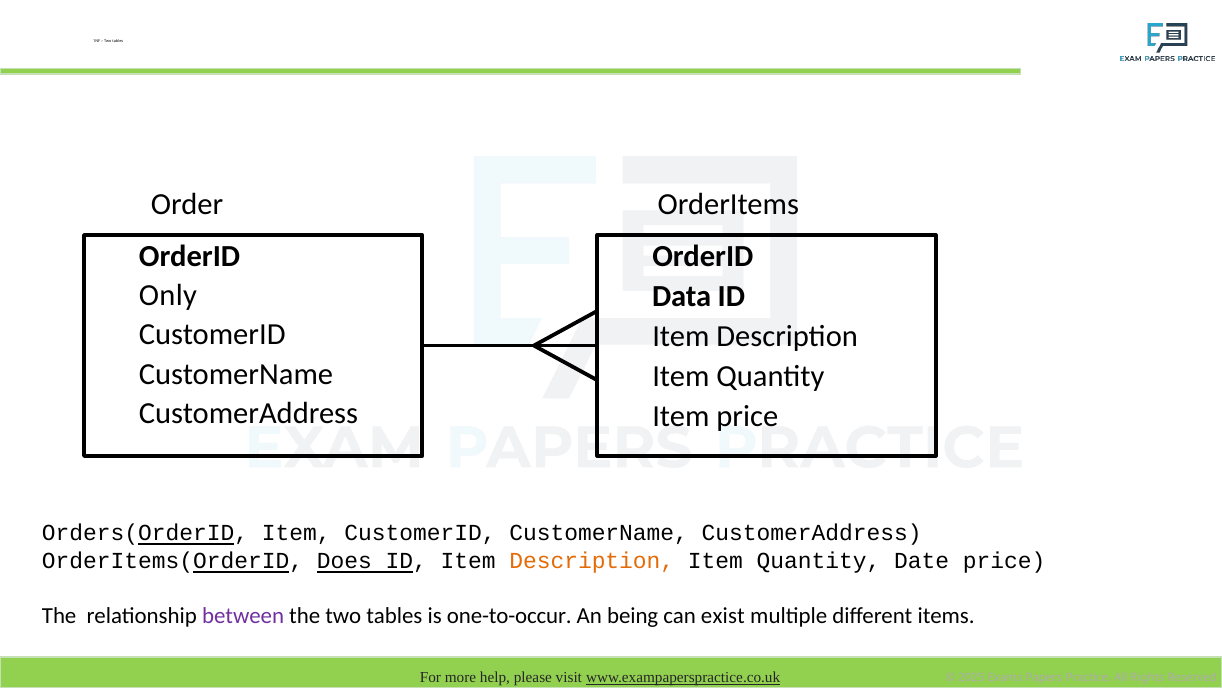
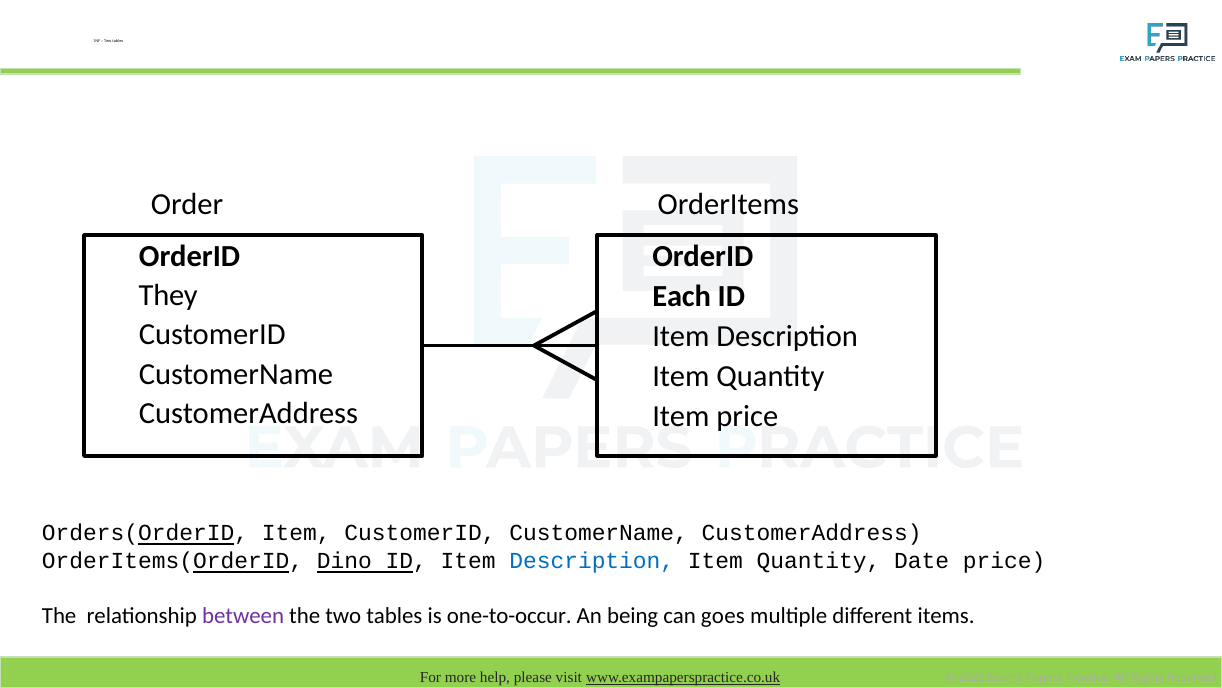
Only: Only -> They
Data: Data -> Each
Does: Does -> Dino
Description at (592, 560) colour: orange -> blue
exist: exist -> goes
